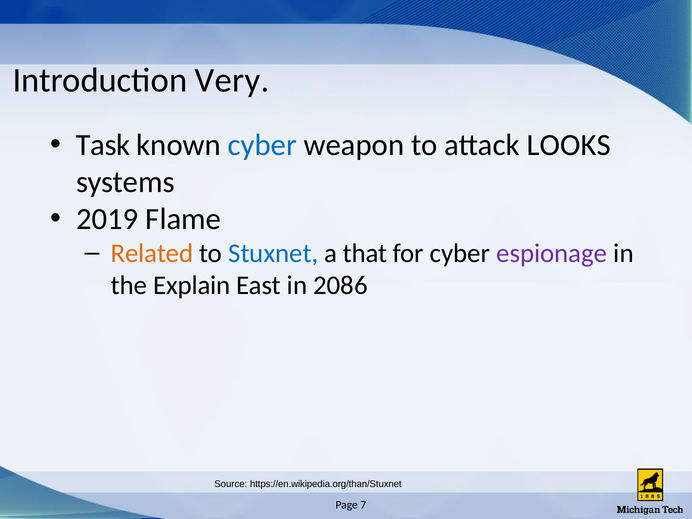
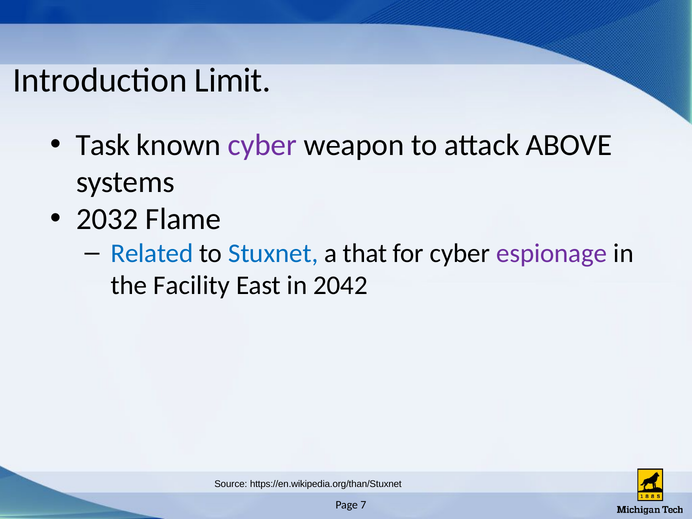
Very: Very -> Limit
cyber at (262, 145) colour: blue -> purple
LOOKS: LOOKS -> ABOVE
2019: 2019 -> 2032
Related colour: orange -> blue
Explain: Explain -> Facility
2086: 2086 -> 2042
